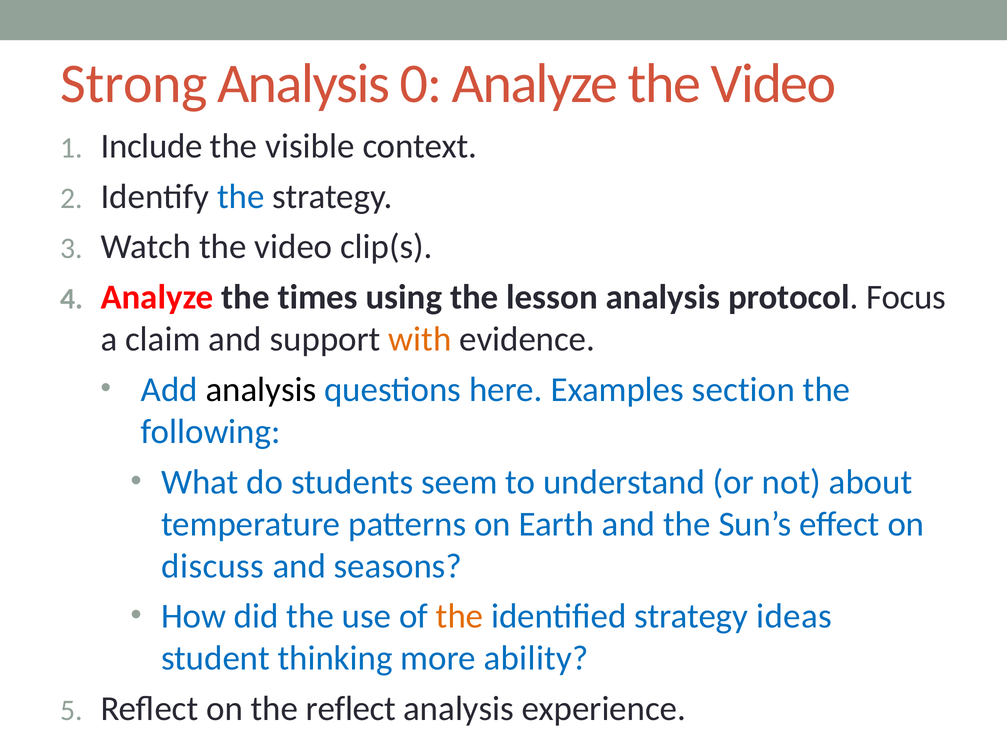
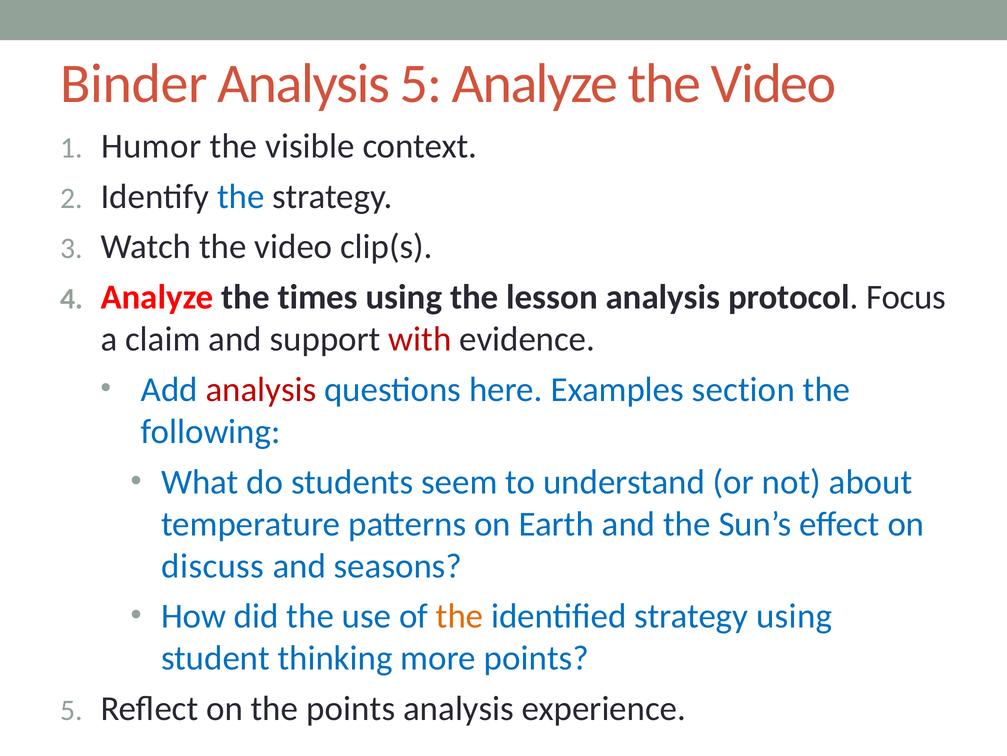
Strong: Strong -> Binder
Analysis 0: 0 -> 5
Include: Include -> Humor
with colour: orange -> red
analysis at (261, 389) colour: black -> red
strategy ideas: ideas -> using
more ability: ability -> points
the reflect: reflect -> points
